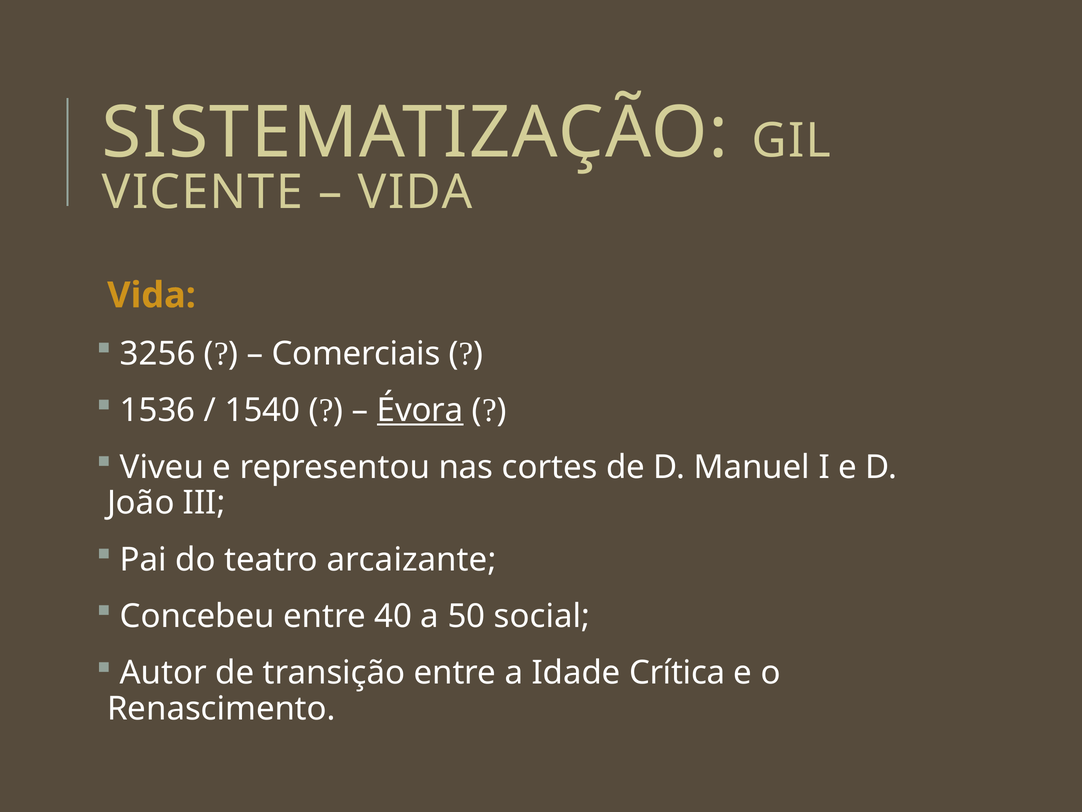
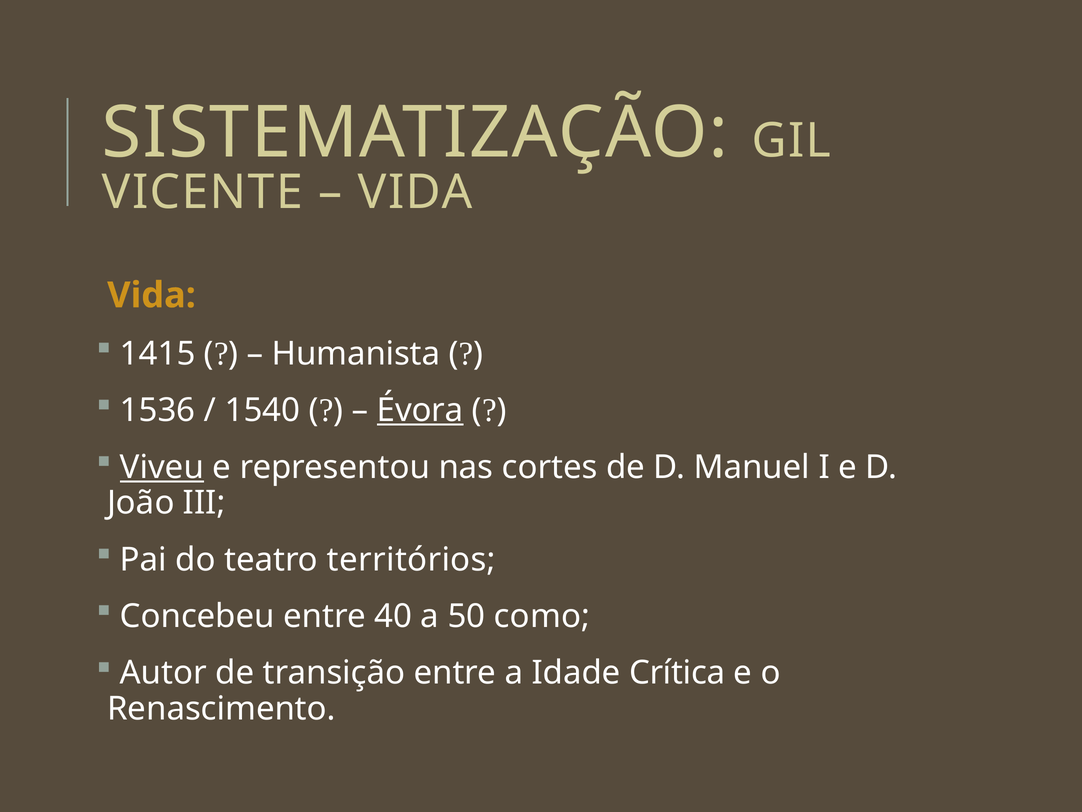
3256: 3256 -> 1415
Comerciais: Comerciais -> Humanista
Viveu underline: none -> present
arcaizante: arcaizante -> territórios
social: social -> como
